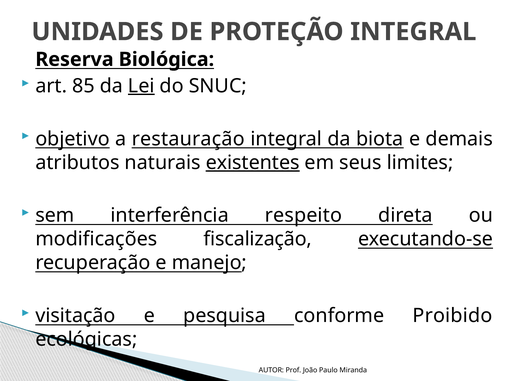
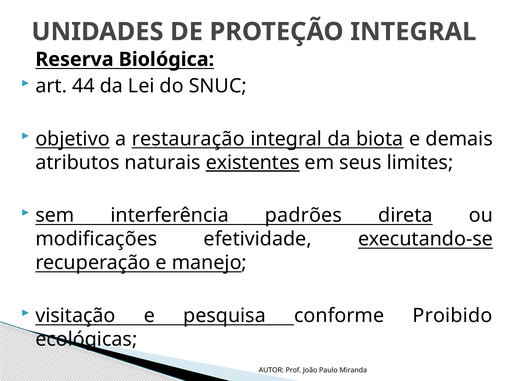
85: 85 -> 44
Lei underline: present -> none
respeito: respeito -> padrões
fiscalização: fiscalização -> efetividade
